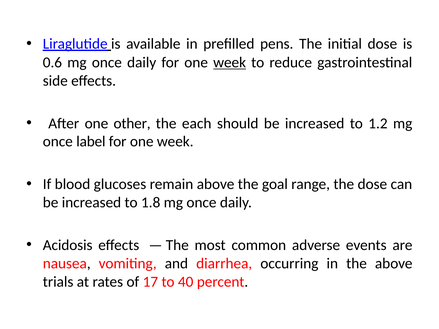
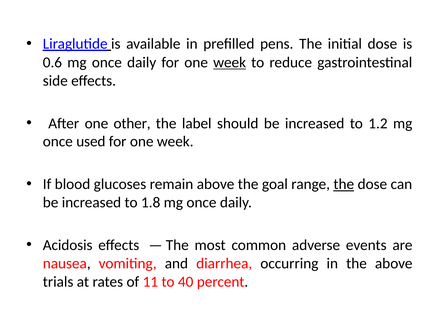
each: each -> label
label: label -> used
the at (344, 184) underline: none -> present
17: 17 -> 11
